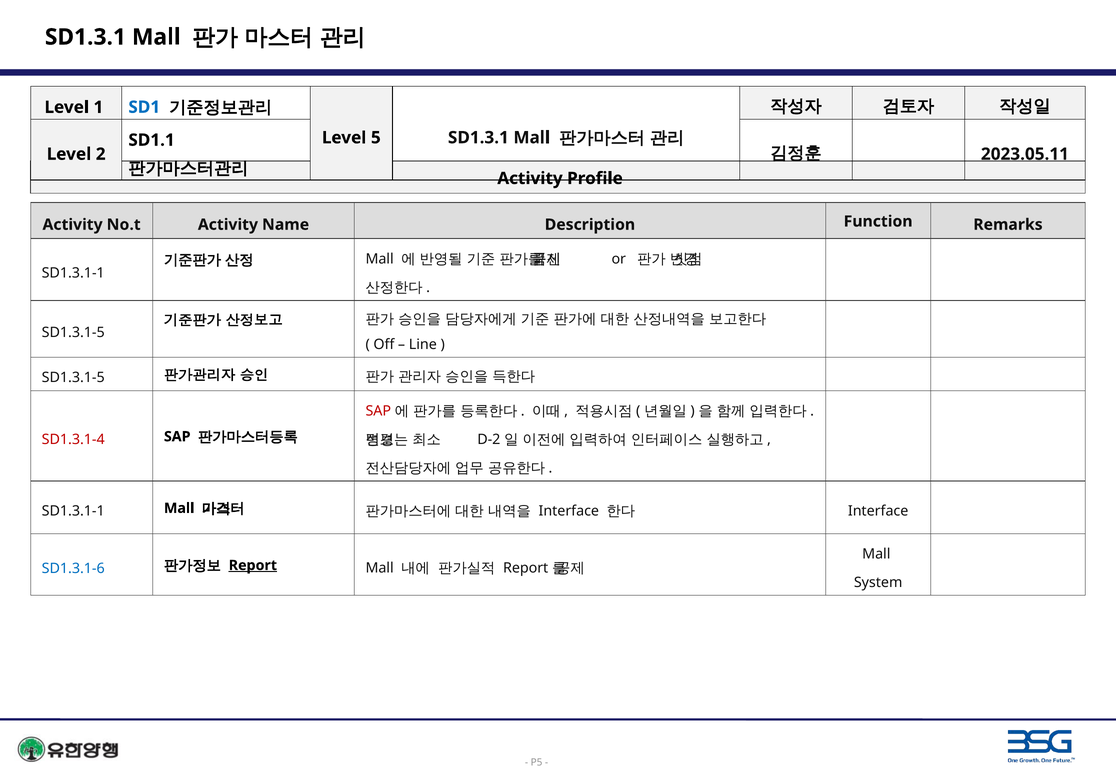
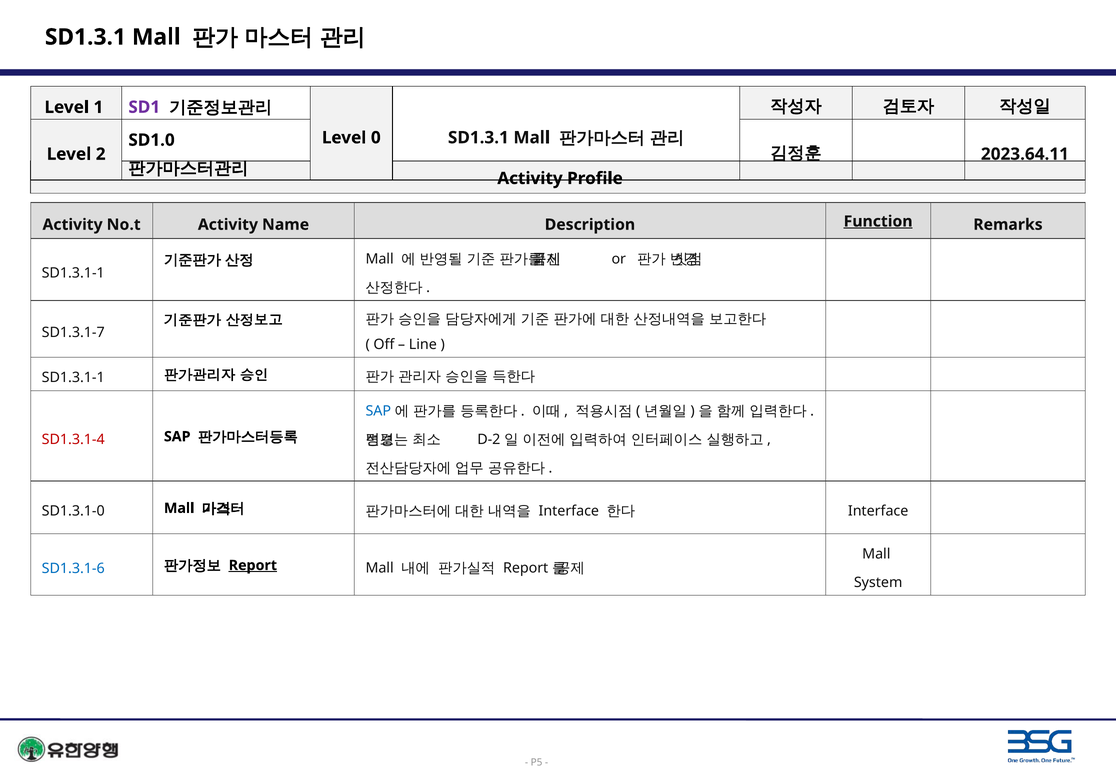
SD1 colour: blue -> purple
5: 5 -> 0
SD1.1: SD1.1 -> SD1.0
2023.05.11: 2023.05.11 -> 2023.64.11
Function underline: none -> present
SD1.3.1-5 at (73, 333): SD1.3.1-5 -> SD1.3.1-7
SD1.3.1-5 at (73, 378): SD1.3.1-5 -> SD1.3.1-1
SAP at (378, 411) colour: red -> blue
SD1.3.1-1 at (73, 511): SD1.3.1-1 -> SD1.3.1-0
